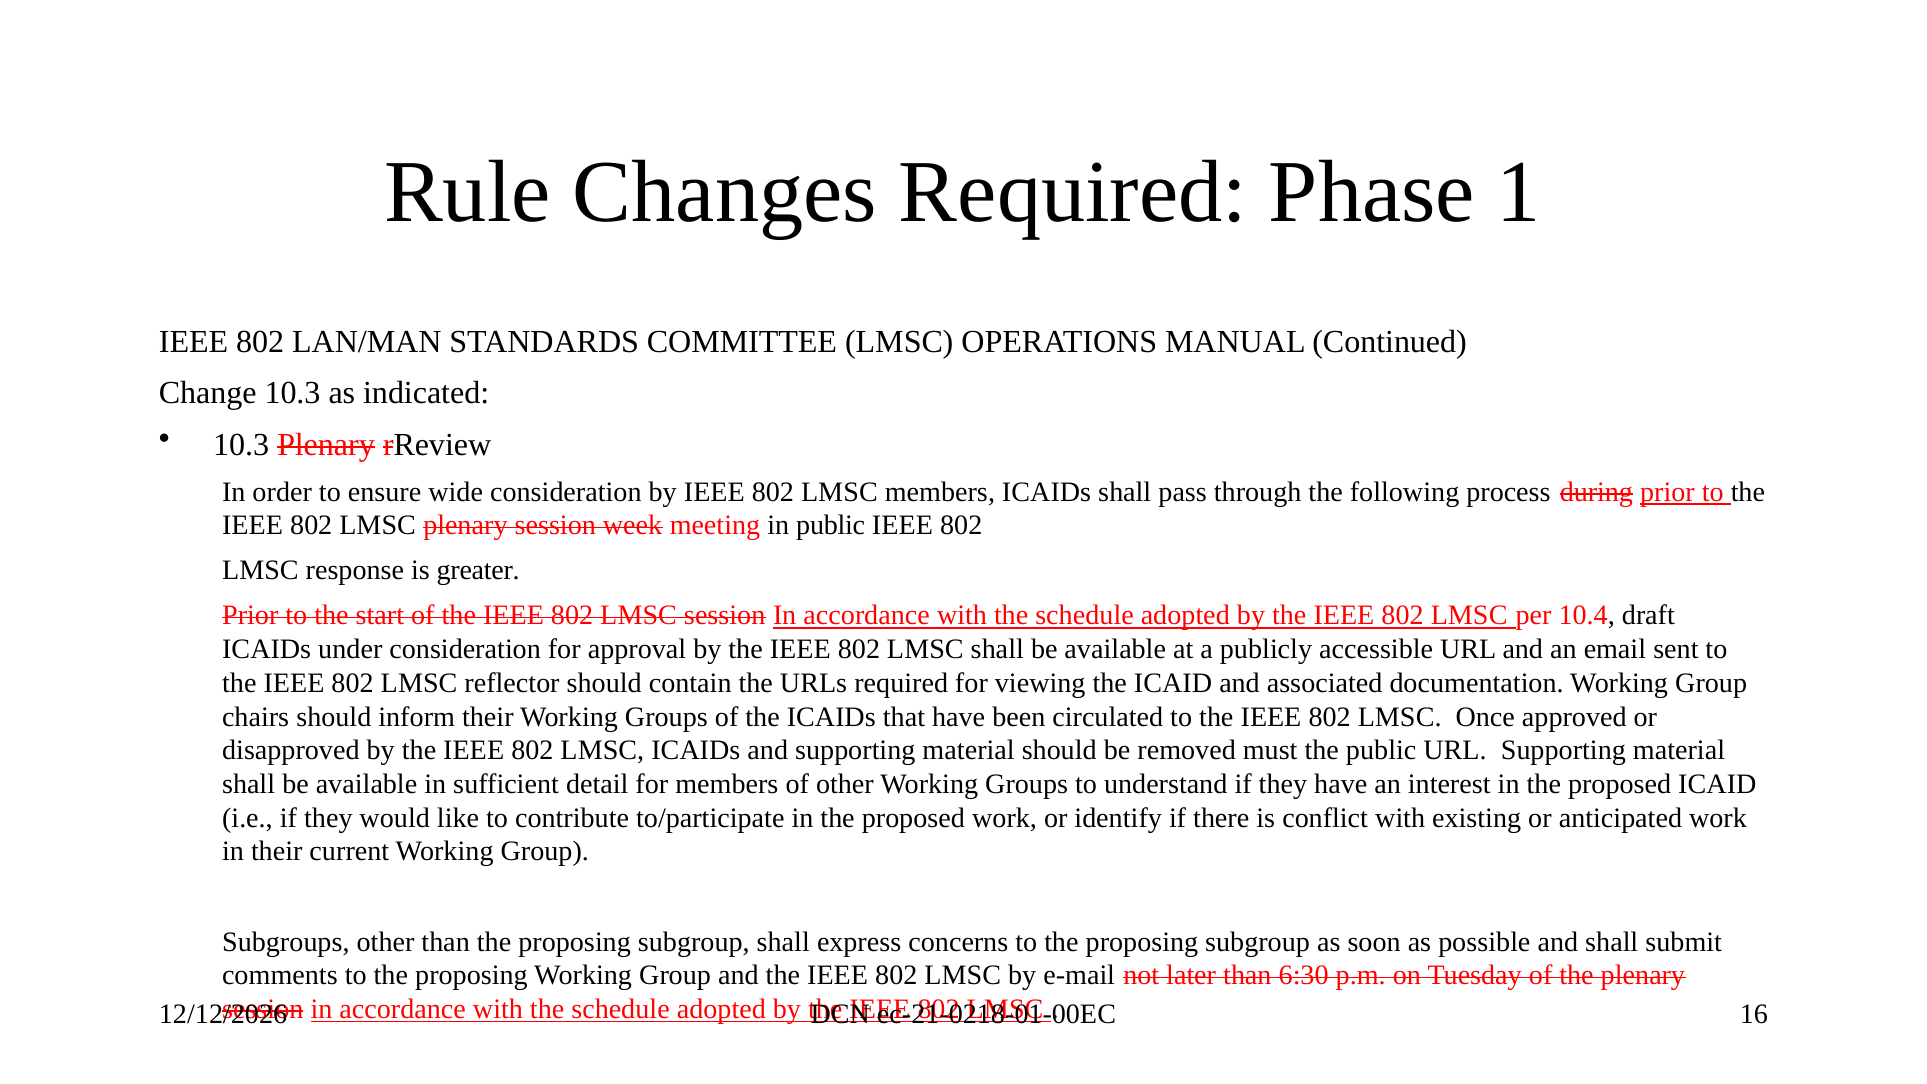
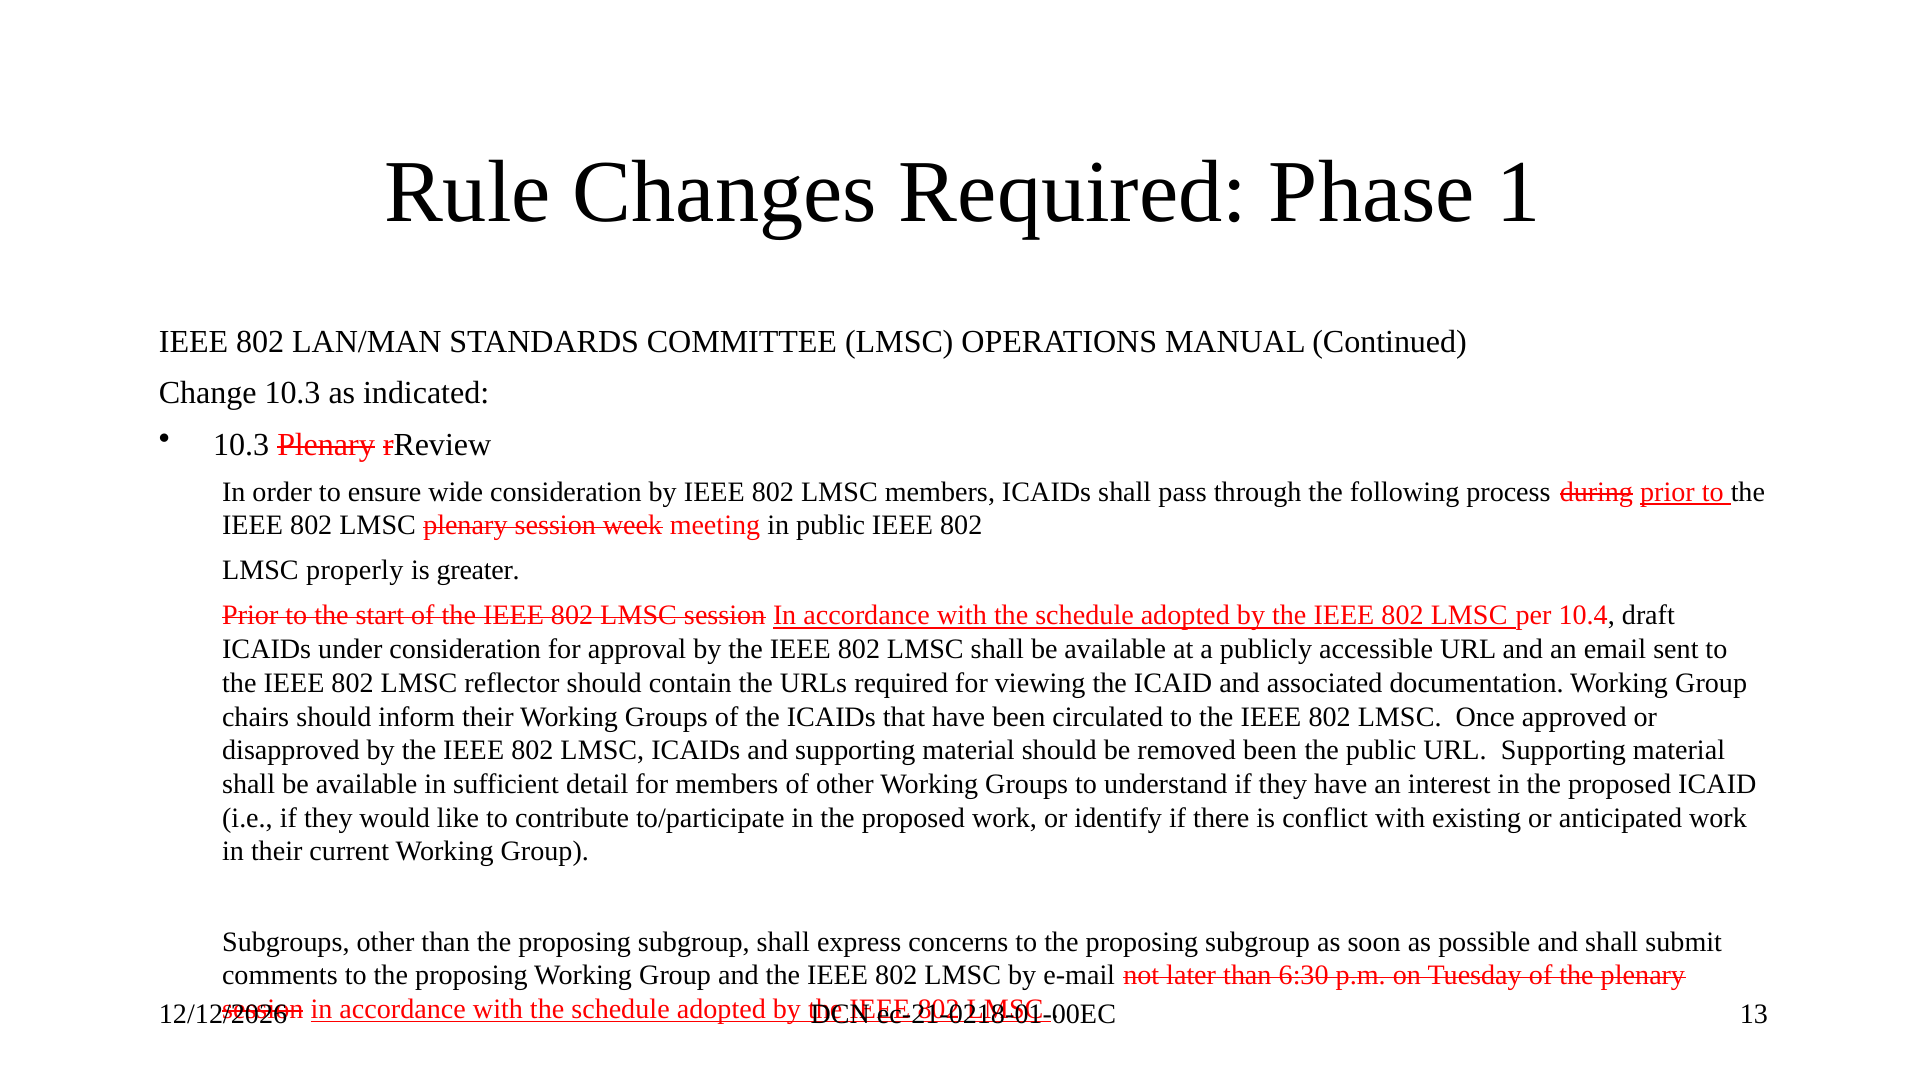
response: response -> properly
removed must: must -> been
16: 16 -> 13
